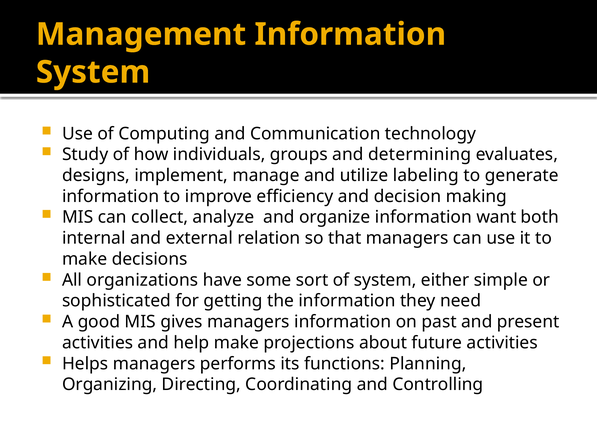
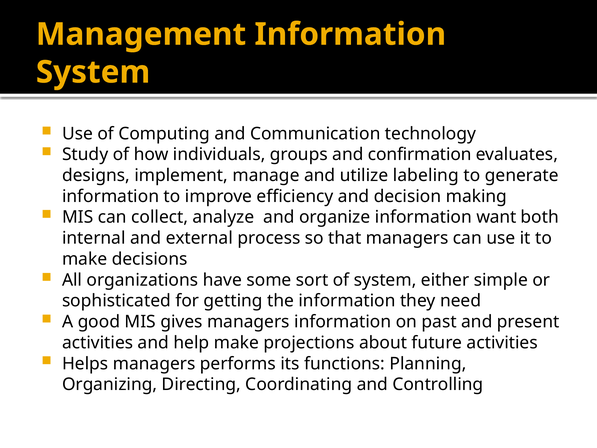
determining: determining -> confirmation
relation: relation -> process
